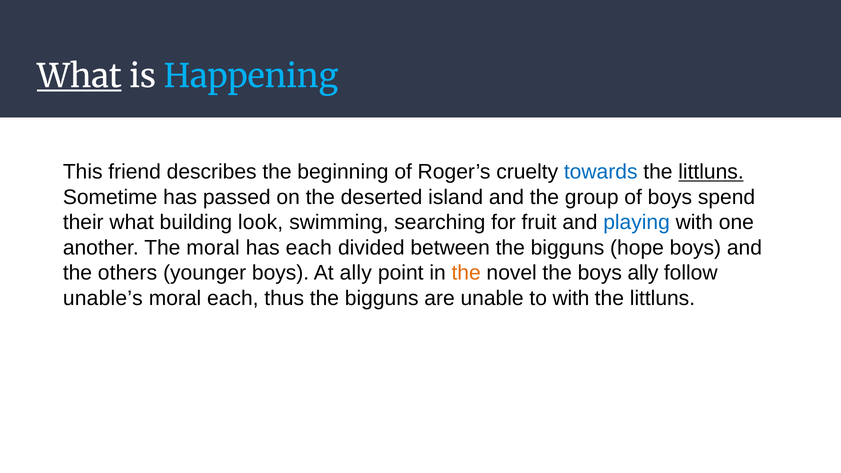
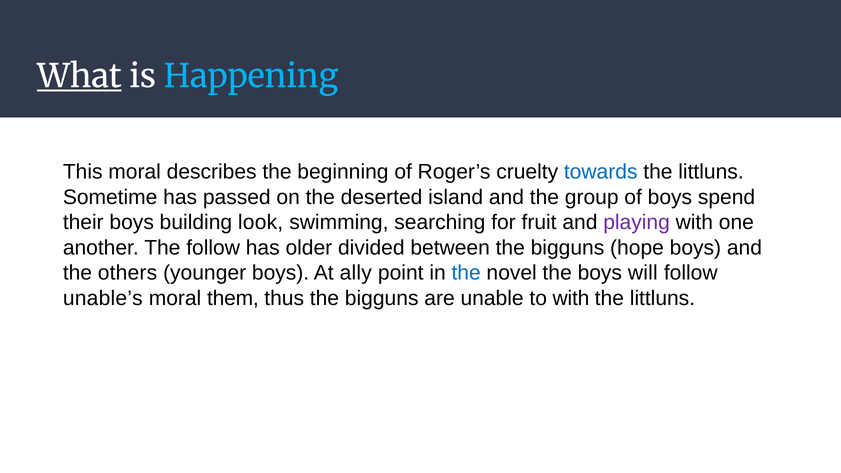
This friend: friend -> moral
littluns at (711, 172) underline: present -> none
their what: what -> boys
playing colour: blue -> purple
The moral: moral -> follow
has each: each -> older
the at (466, 273) colour: orange -> blue
boys ally: ally -> will
moral each: each -> them
